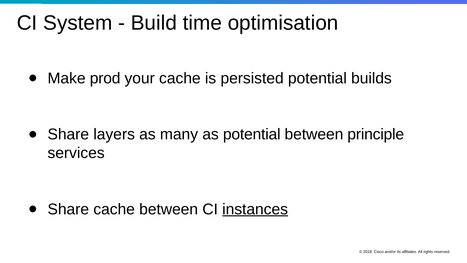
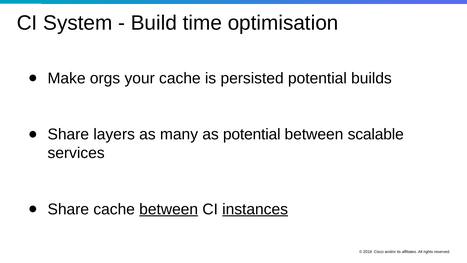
prod: prod -> orgs
principle: principle -> scalable
between at (169, 209) underline: none -> present
